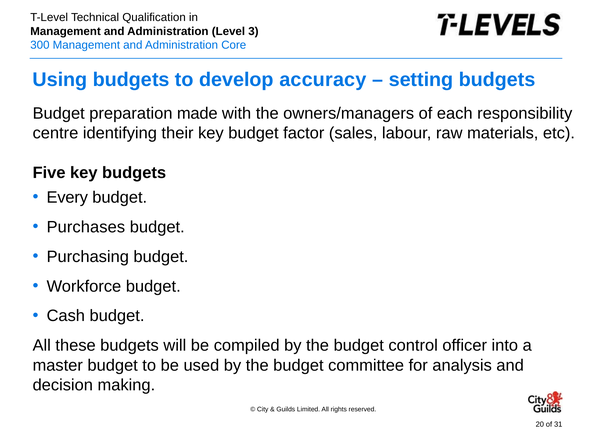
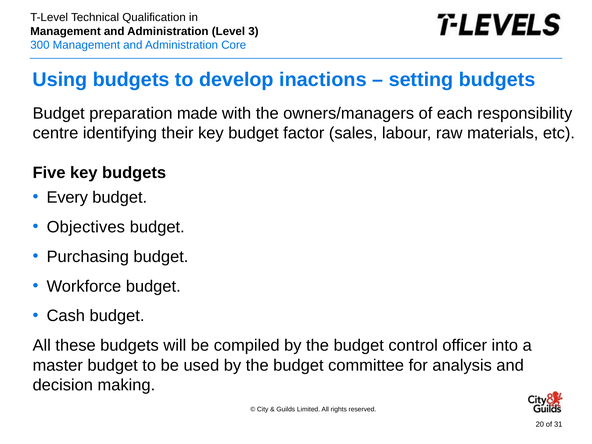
accuracy: accuracy -> inactions
Purchases: Purchases -> Objectives
